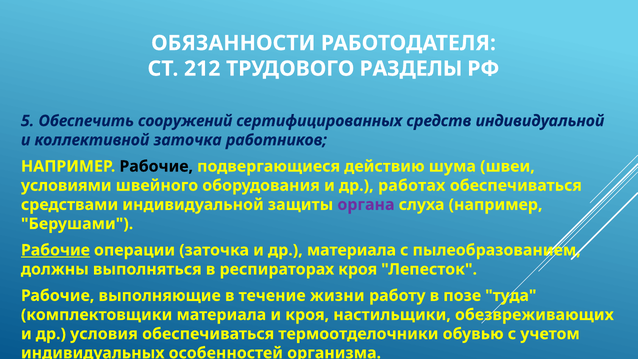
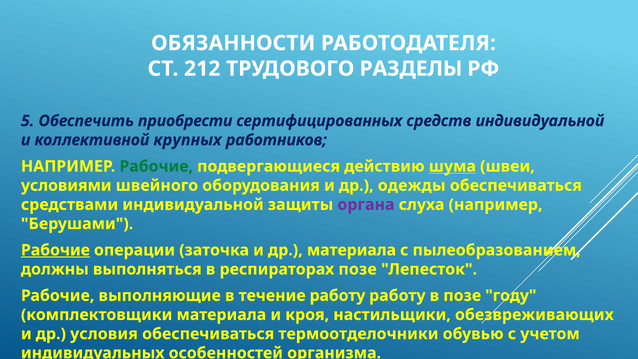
сооружений: сооружений -> приобрести
коллективной заточка: заточка -> крупных
Рабочие at (156, 166) colour: black -> green
шума underline: none -> present
работах: работах -> одежды
респираторах кроя: кроя -> позе
течение жизни: жизни -> работу
туда: туда -> году
